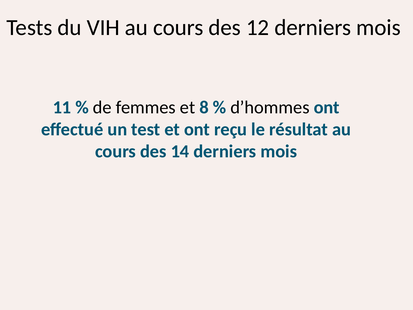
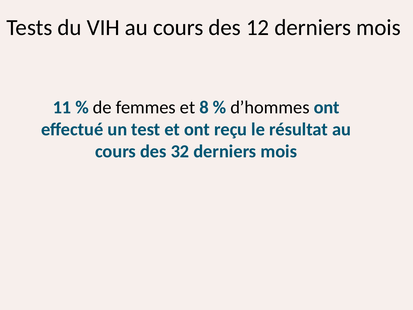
14: 14 -> 32
